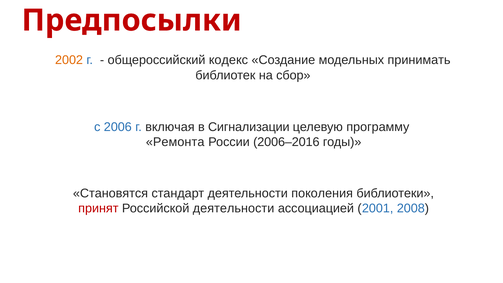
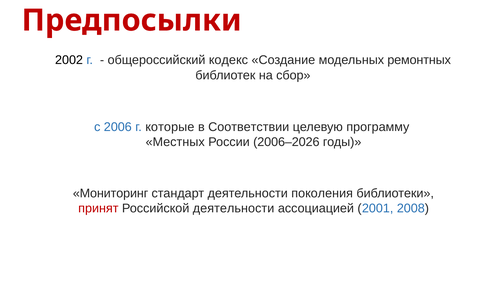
2002 colour: orange -> black
принимать: принимать -> ремонтных
включая: включая -> которые
Сигнализации: Сигнализации -> Соответствии
Ремонта: Ремонта -> Местных
2006–2016: 2006–2016 -> 2006–2026
Становятся: Становятся -> Мониторинг
